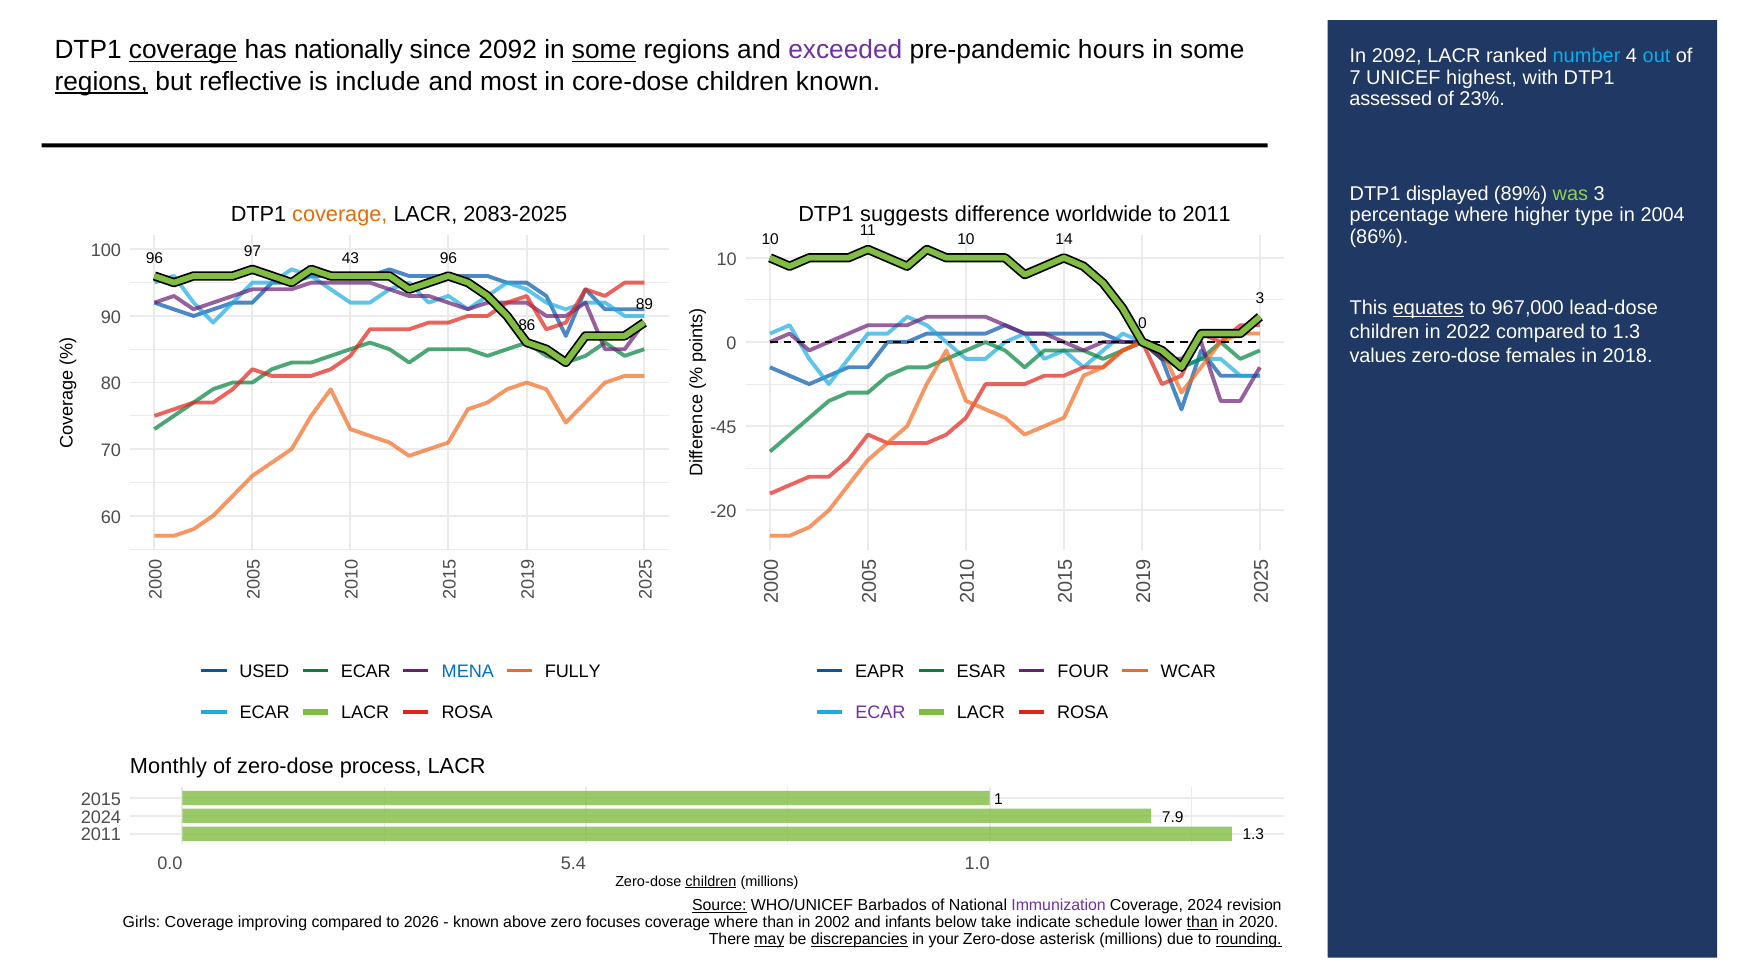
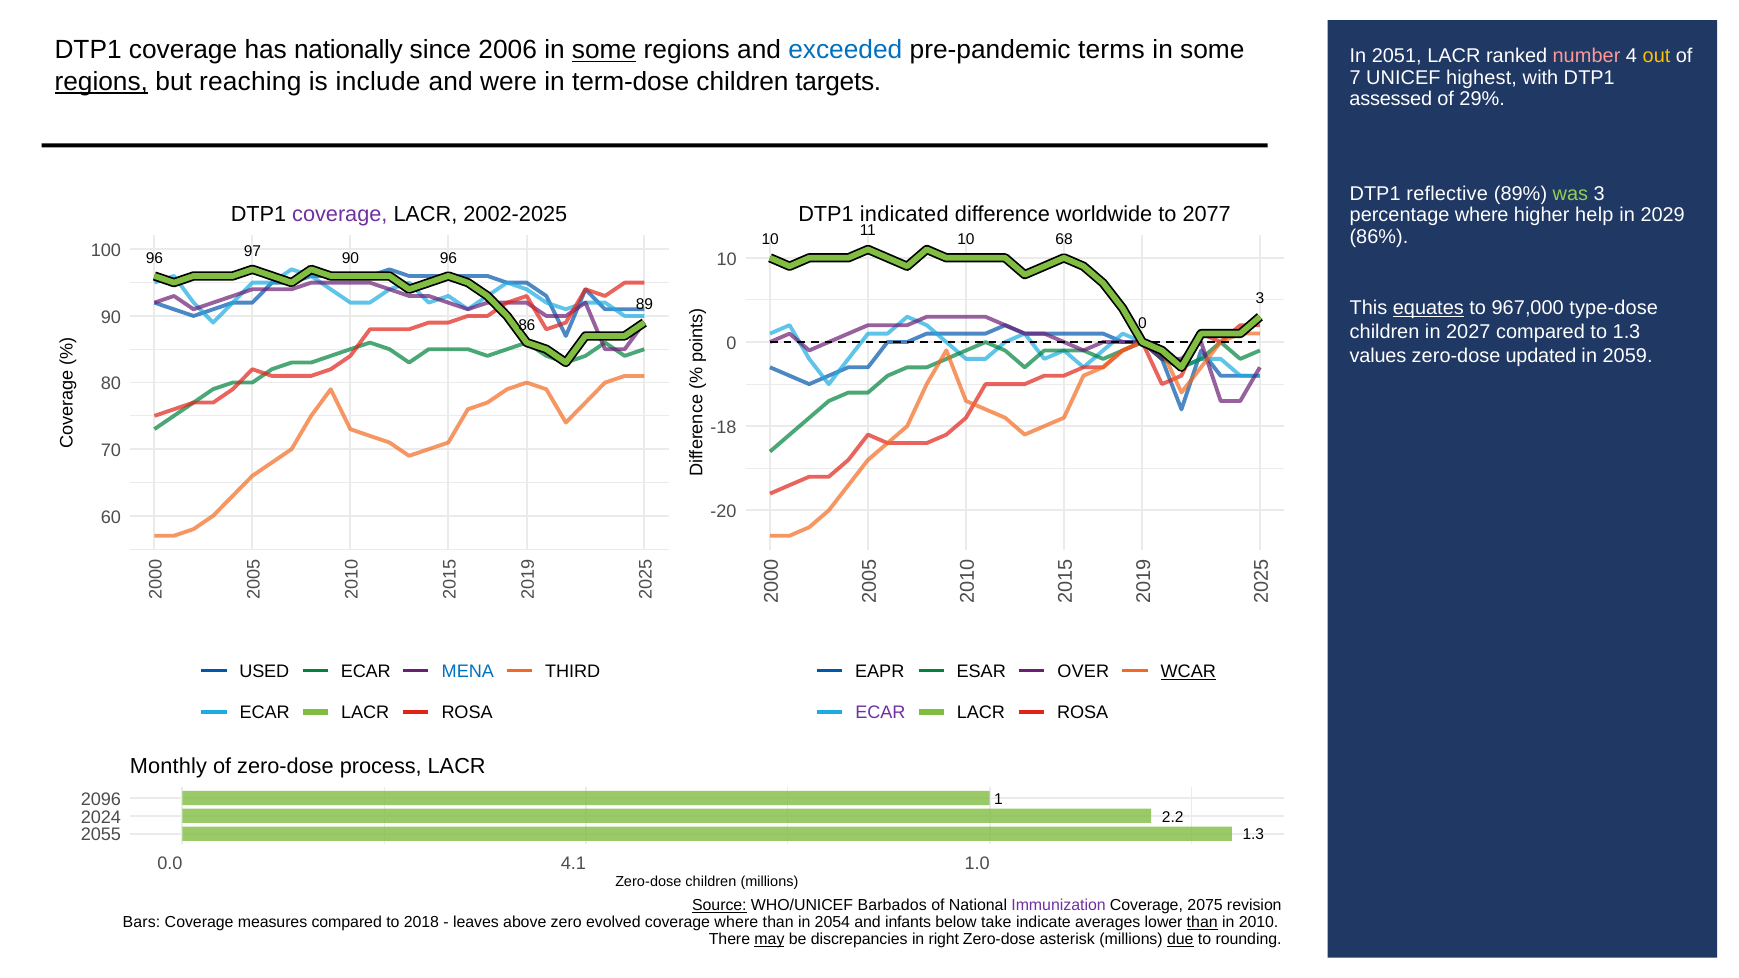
coverage at (183, 50) underline: present -> none
since 2092: 2092 -> 2006
exceeded colour: purple -> blue
hours: hours -> terms
In 2092: 2092 -> 2051
number colour: light blue -> pink
out colour: light blue -> yellow
reflective: reflective -> reaching
most: most -> were
core-dose: core-dose -> term-dose
children known: known -> targets
23%: 23% -> 29%
displayed: displayed -> reflective
coverage at (340, 214) colour: orange -> purple
2083-2025: 2083-2025 -> 2002-2025
suggests: suggests -> indicated
to 2011: 2011 -> 2077
type: type -> help
2004: 2004 -> 2029
14: 14 -> 68
97 43: 43 -> 90
lead-dose: lead-dose -> type-dose
2022: 2022 -> 2027
females: females -> updated
2018: 2018 -> 2059
-45: -45 -> -18
FULLY: FULLY -> THIRD
FOUR: FOUR -> OVER
WCAR underline: none -> present
2015: 2015 -> 2096
7.9: 7.9 -> 2.2
2011 at (101, 835): 2011 -> 2055
5.4: 5.4 -> 4.1
children at (711, 881) underline: present -> none
Coverage 2024: 2024 -> 2075
Girls: Girls -> Bars
improving: improving -> measures
2026: 2026 -> 2018
known at (476, 923): known -> leaves
focuses: focuses -> evolved
2002: 2002 -> 2054
schedule: schedule -> averages
2020: 2020 -> 2010
discrepancies underline: present -> none
your: your -> right
due underline: none -> present
rounding underline: present -> none
